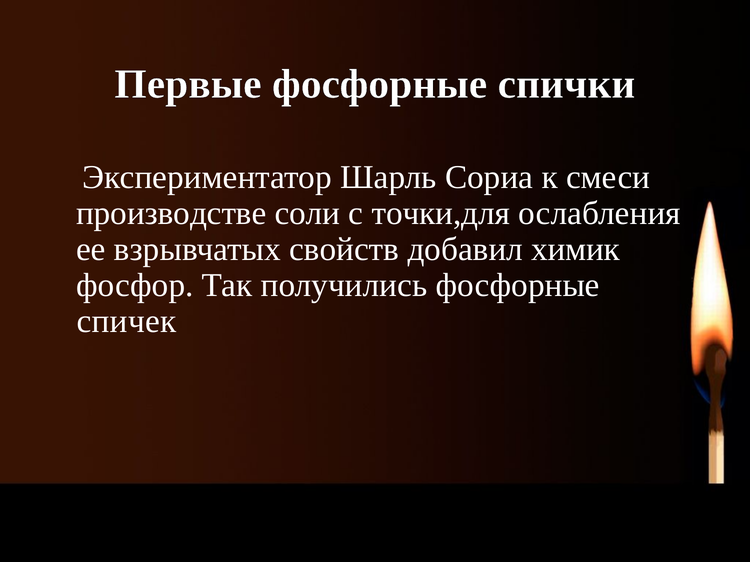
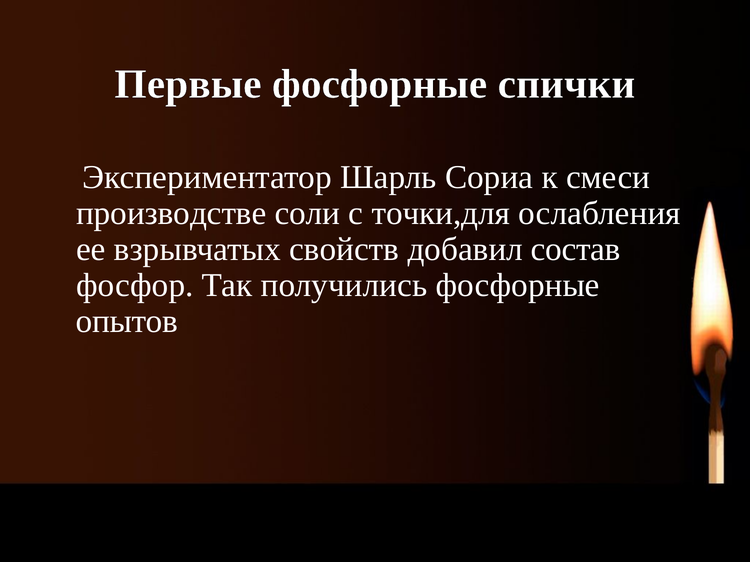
химик: химик -> состав
спичек: спичек -> опытов
